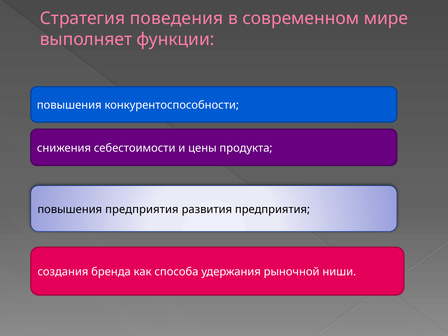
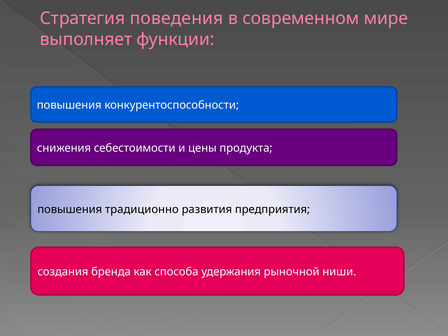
повышения предприятия: предприятия -> традиционно
